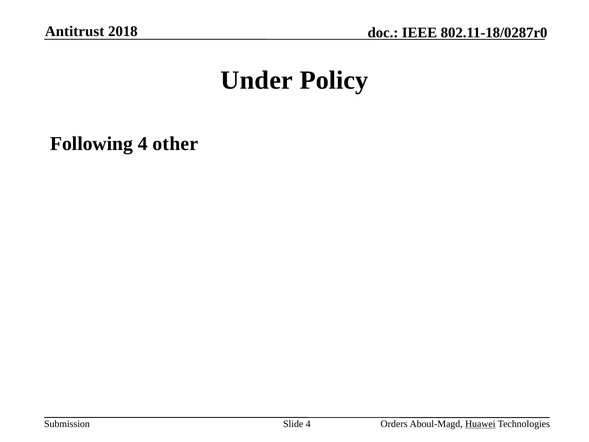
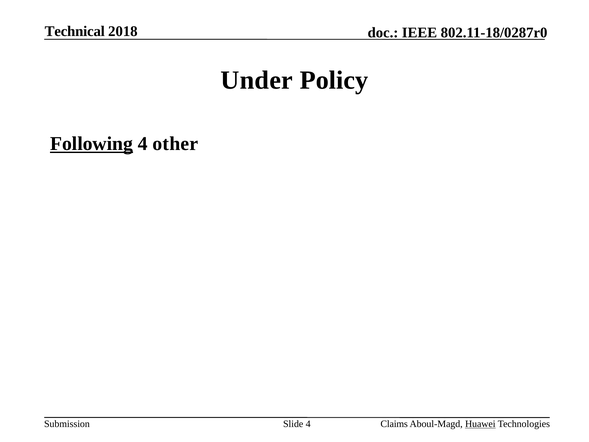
Antitrust: Antitrust -> Technical
Following underline: none -> present
Orders: Orders -> Claims
